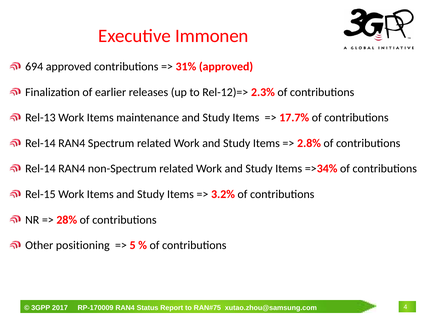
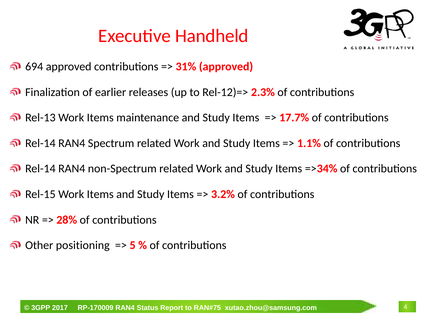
Immonen: Immonen -> Handheld
2.8%: 2.8% -> 1.1%
